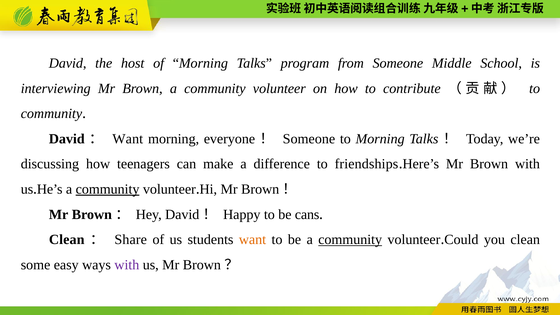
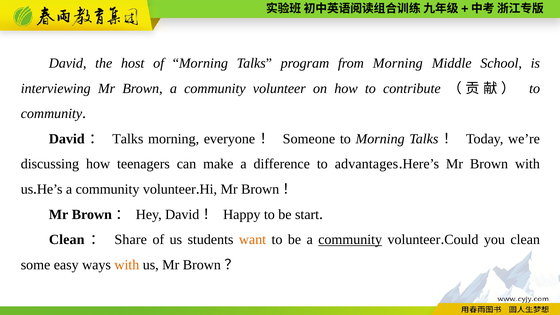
from Someone: Someone -> Morning
Want at (128, 139): Want -> Talks
friendships: friendships -> advantages
community at (108, 189) underline: present -> none
cans: cans -> start
with at (127, 265) colour: purple -> orange
